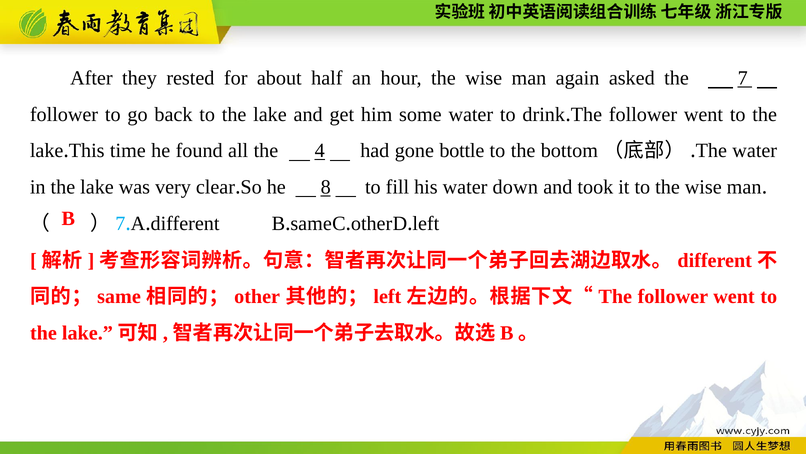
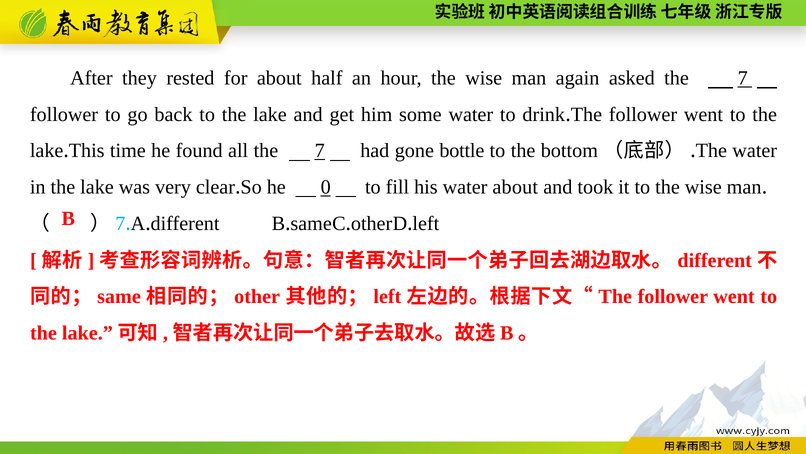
all the 4: 4 -> 7
8: 8 -> 0
water down: down -> about
